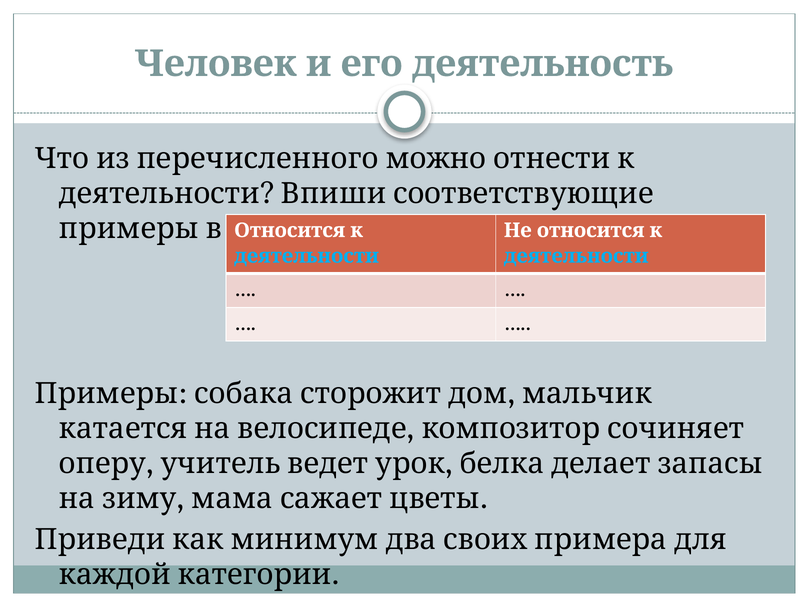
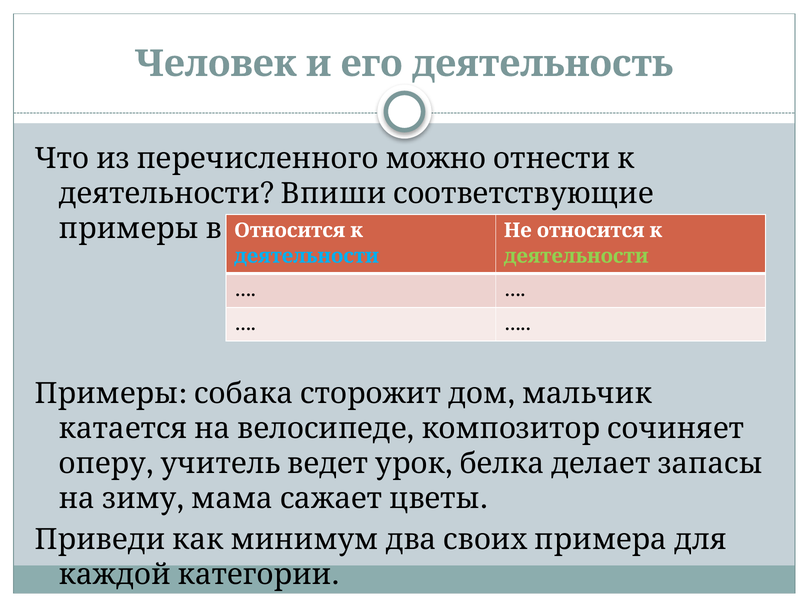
деятельности at (576, 256) colour: light blue -> light green
